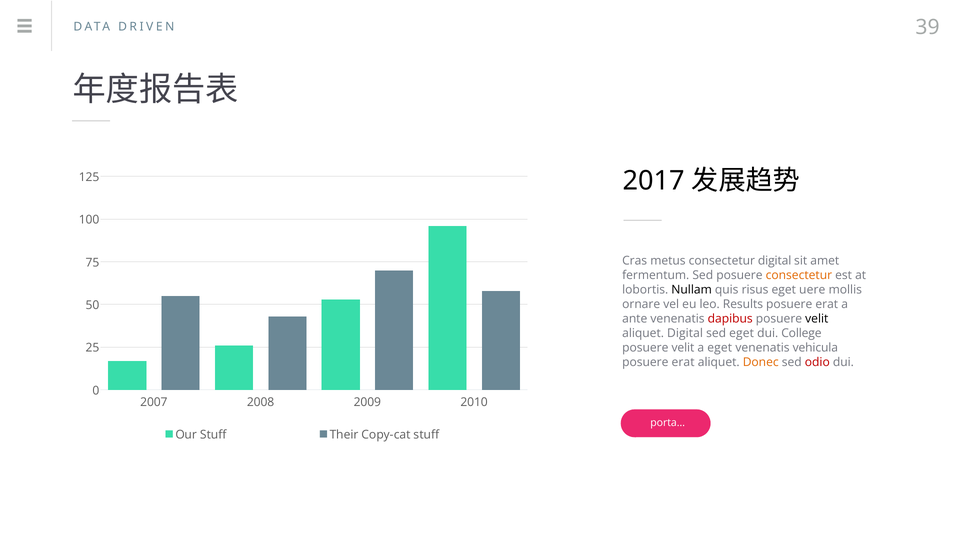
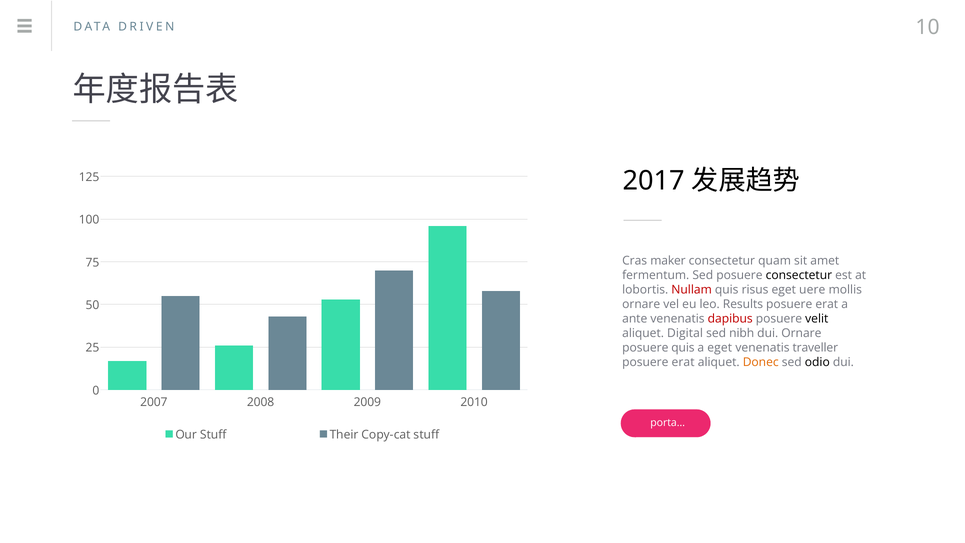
39: 39 -> 10
metus: metus -> maker
consectetur digital: digital -> quam
consectetur at (799, 275) colour: orange -> black
Nullam colour: black -> red
sed eget: eget -> nibh
dui College: College -> Ornare
velit at (683, 348): velit -> quis
vehicula: vehicula -> traveller
odio colour: red -> black
